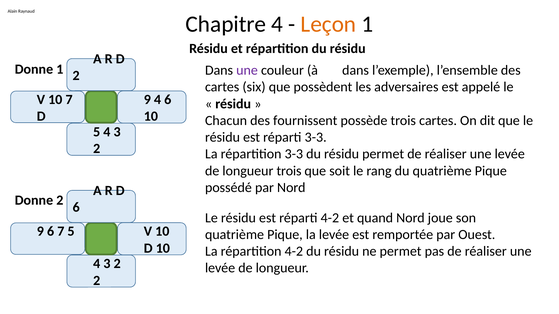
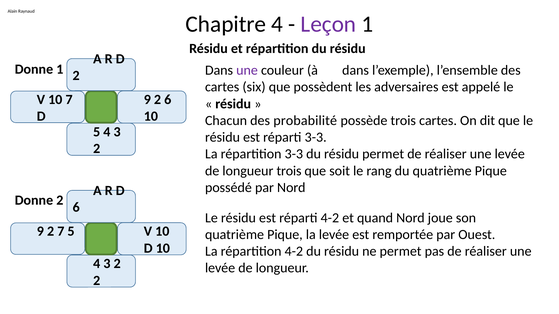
Leçon colour: orange -> purple
4 at (158, 100): 4 -> 2
fournissent: fournissent -> probabilité
6 at (51, 232): 6 -> 2
